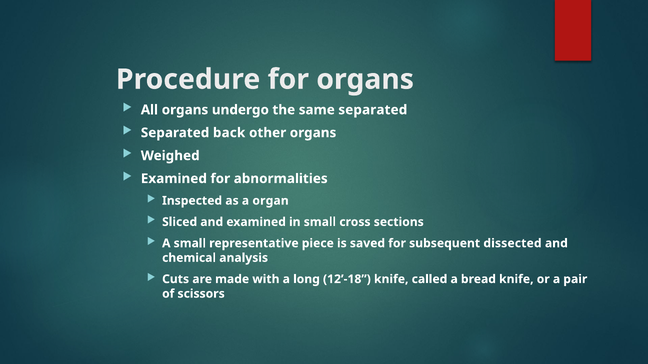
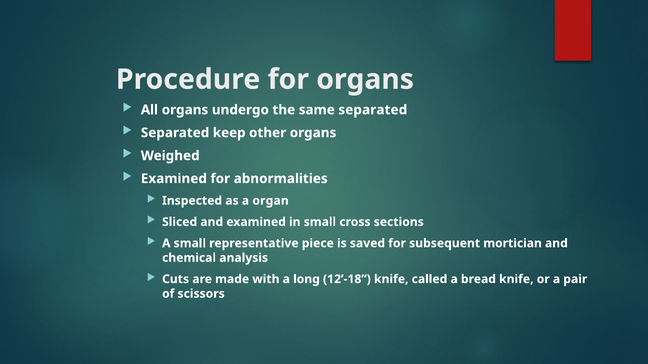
back: back -> keep
dissected: dissected -> mortician
